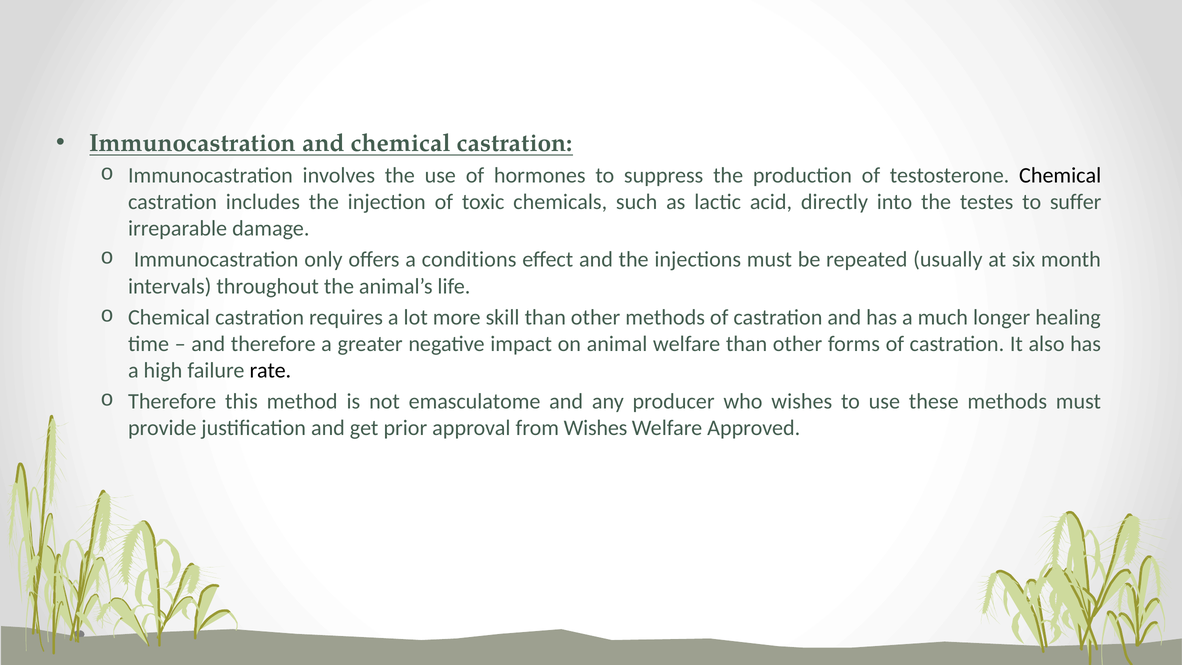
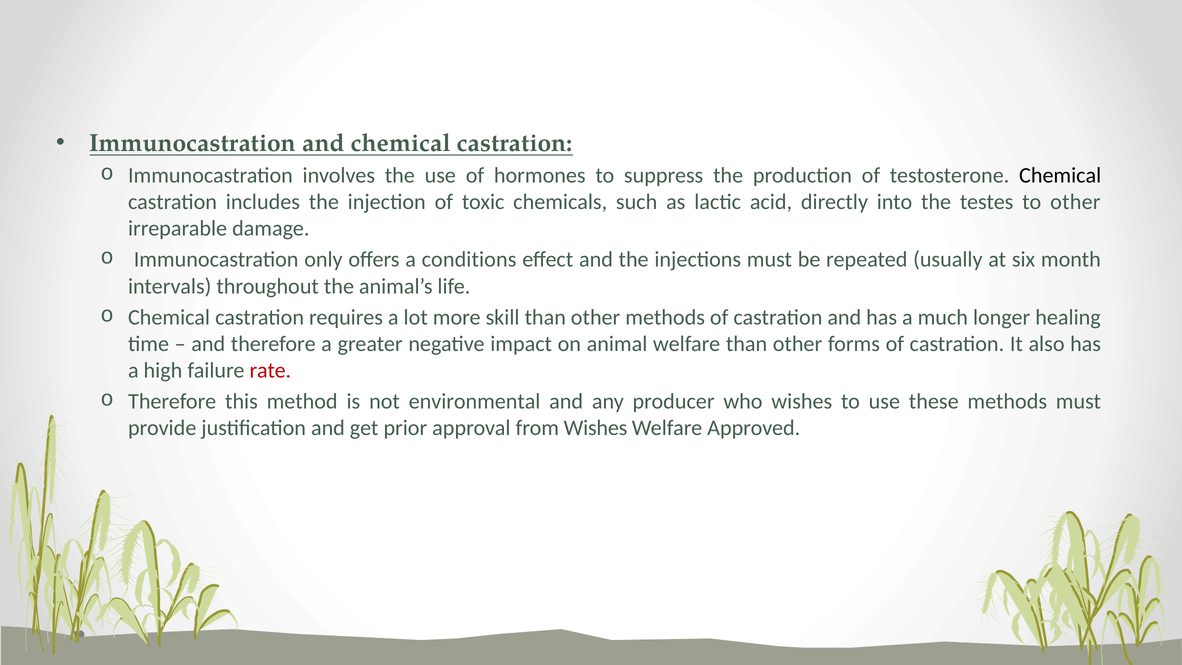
to suffer: suffer -> other
rate colour: black -> red
emasculatome: emasculatome -> environmental
